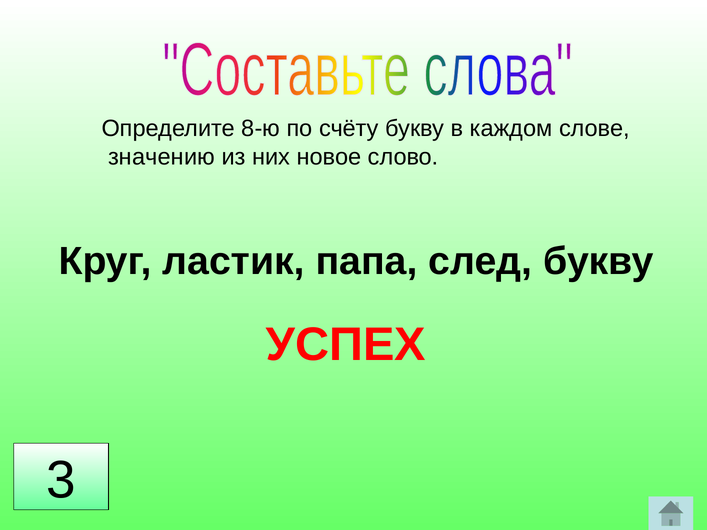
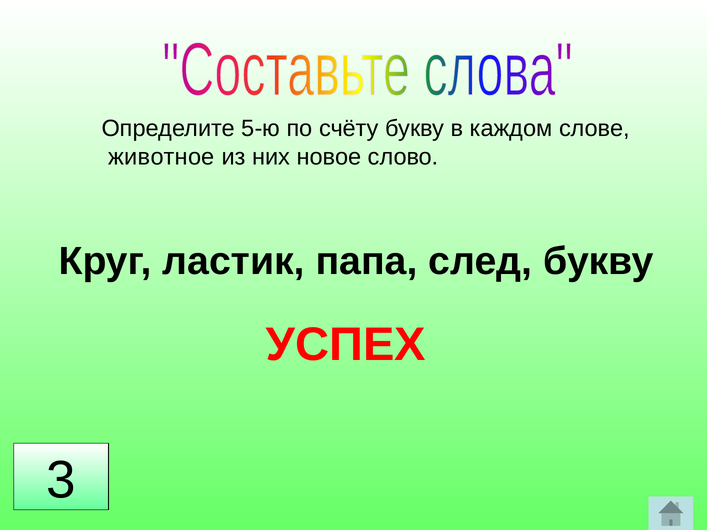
8-ю: 8-ю -> 5-ю
значению: значению -> животное
